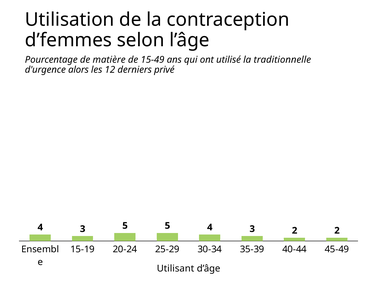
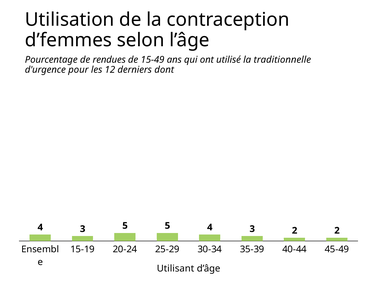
matière: matière -> rendues
alors: alors -> pour
privé: privé -> dont
